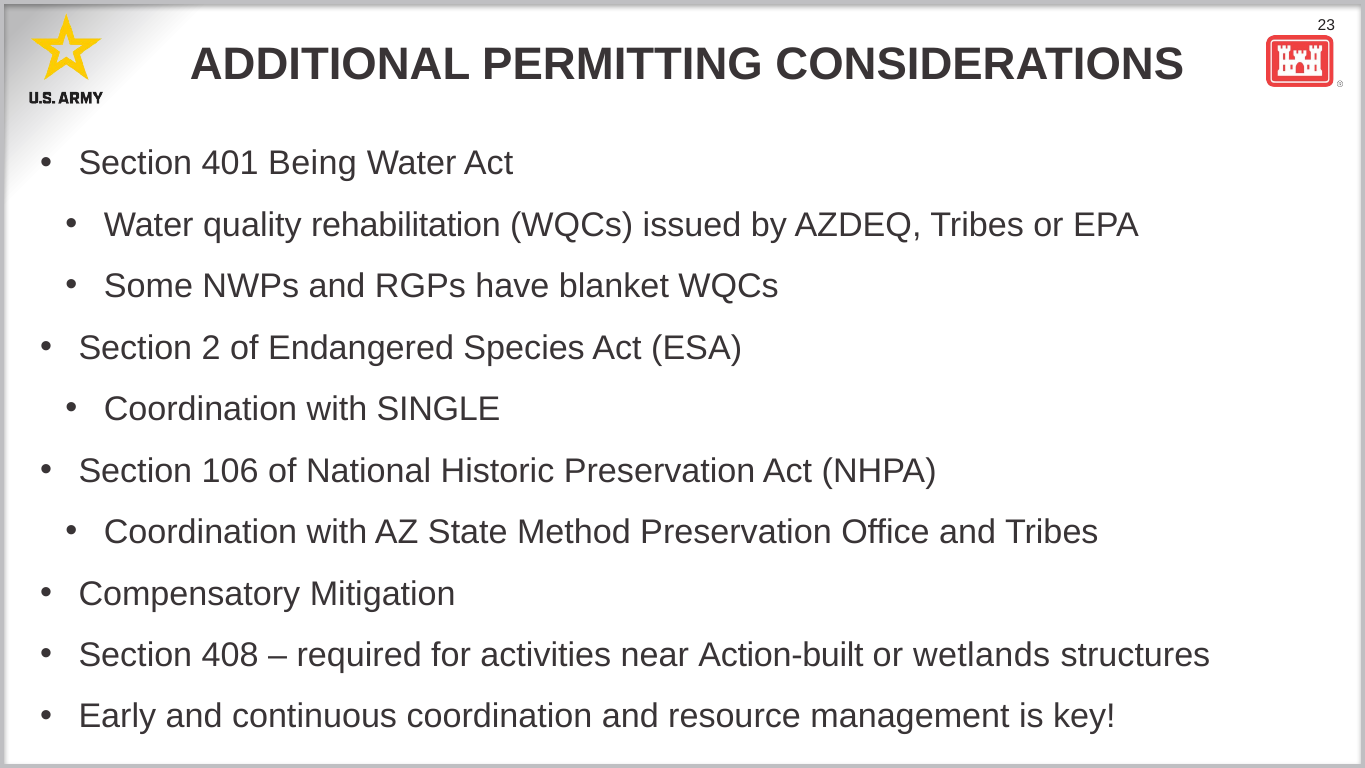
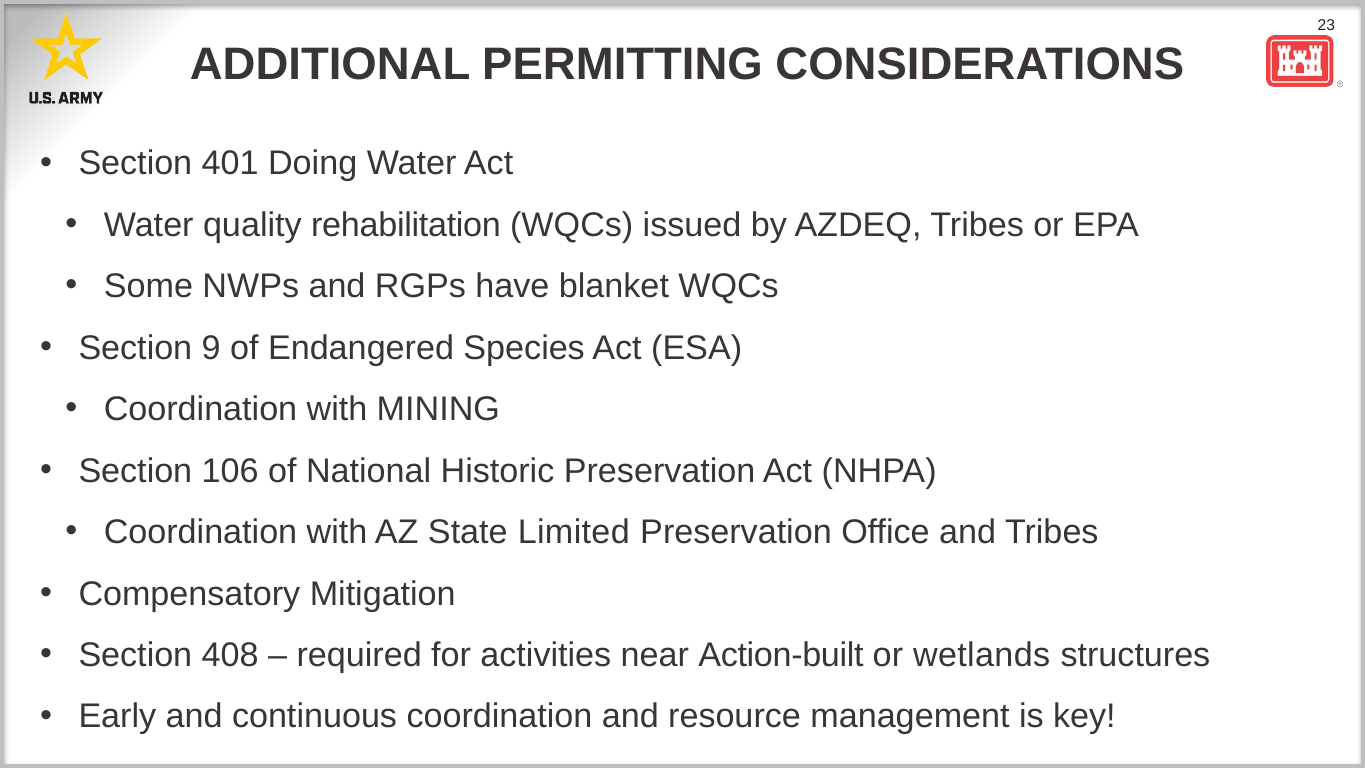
Being: Being -> Doing
2: 2 -> 9
SINGLE: SINGLE -> MINING
Method: Method -> Limited
